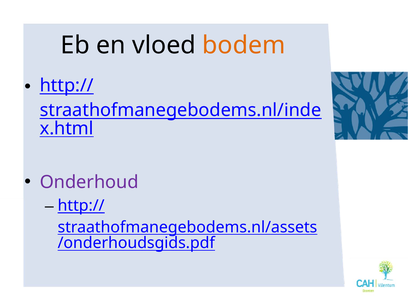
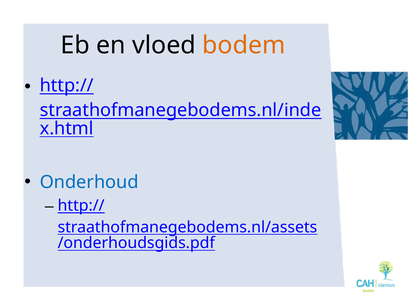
Onderhoud colour: purple -> blue
